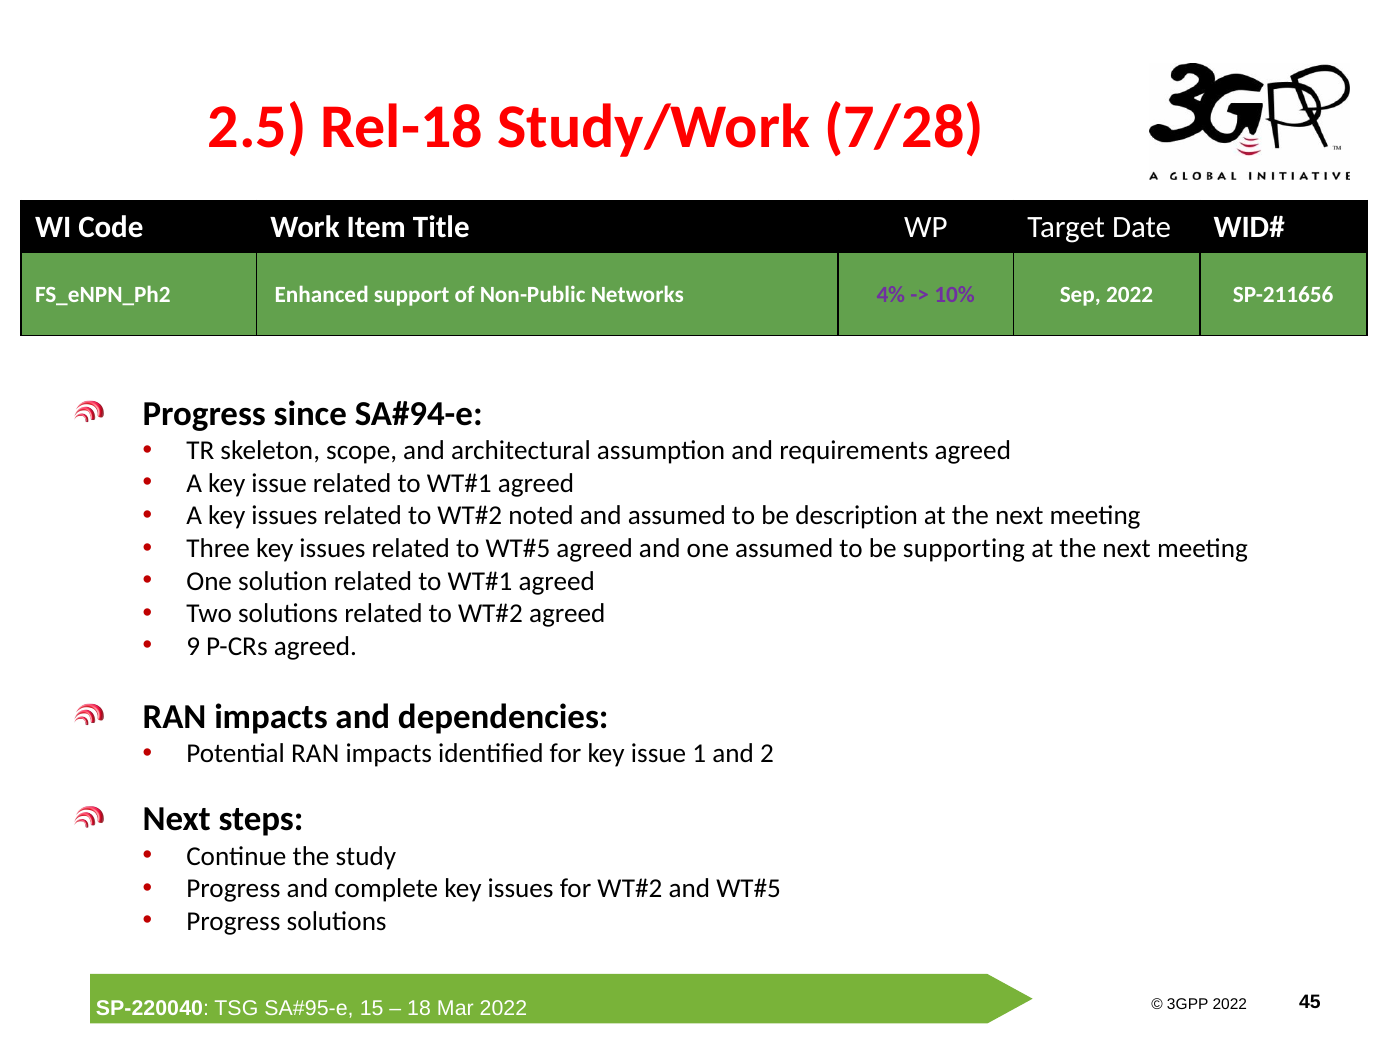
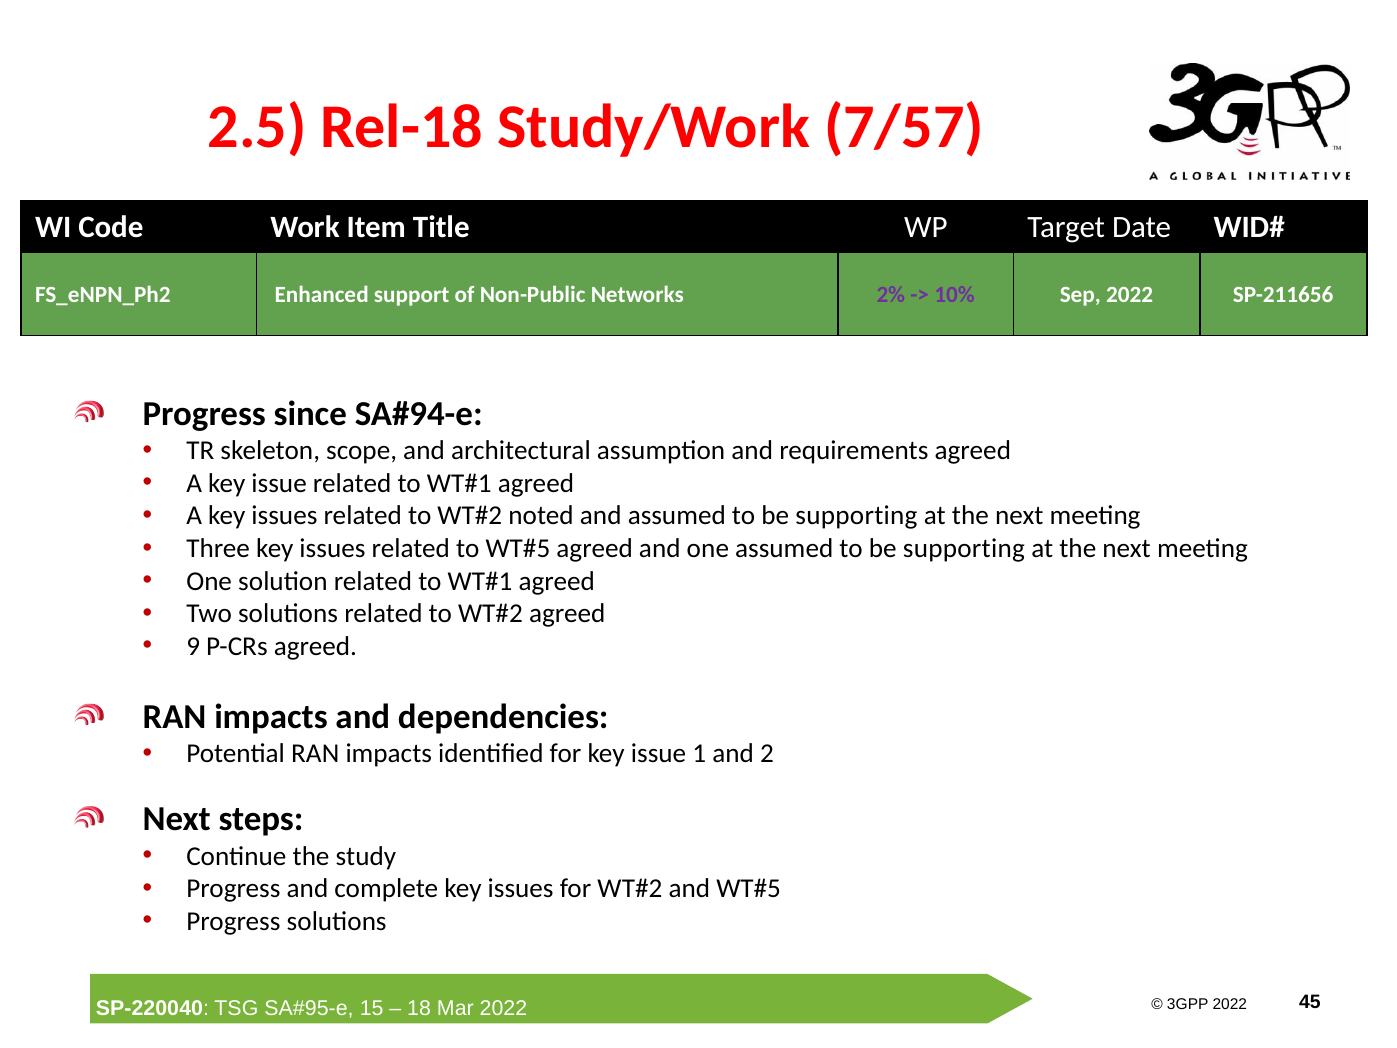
7/28: 7/28 -> 7/57
4%: 4% -> 2%
description at (857, 516): description -> supporting
